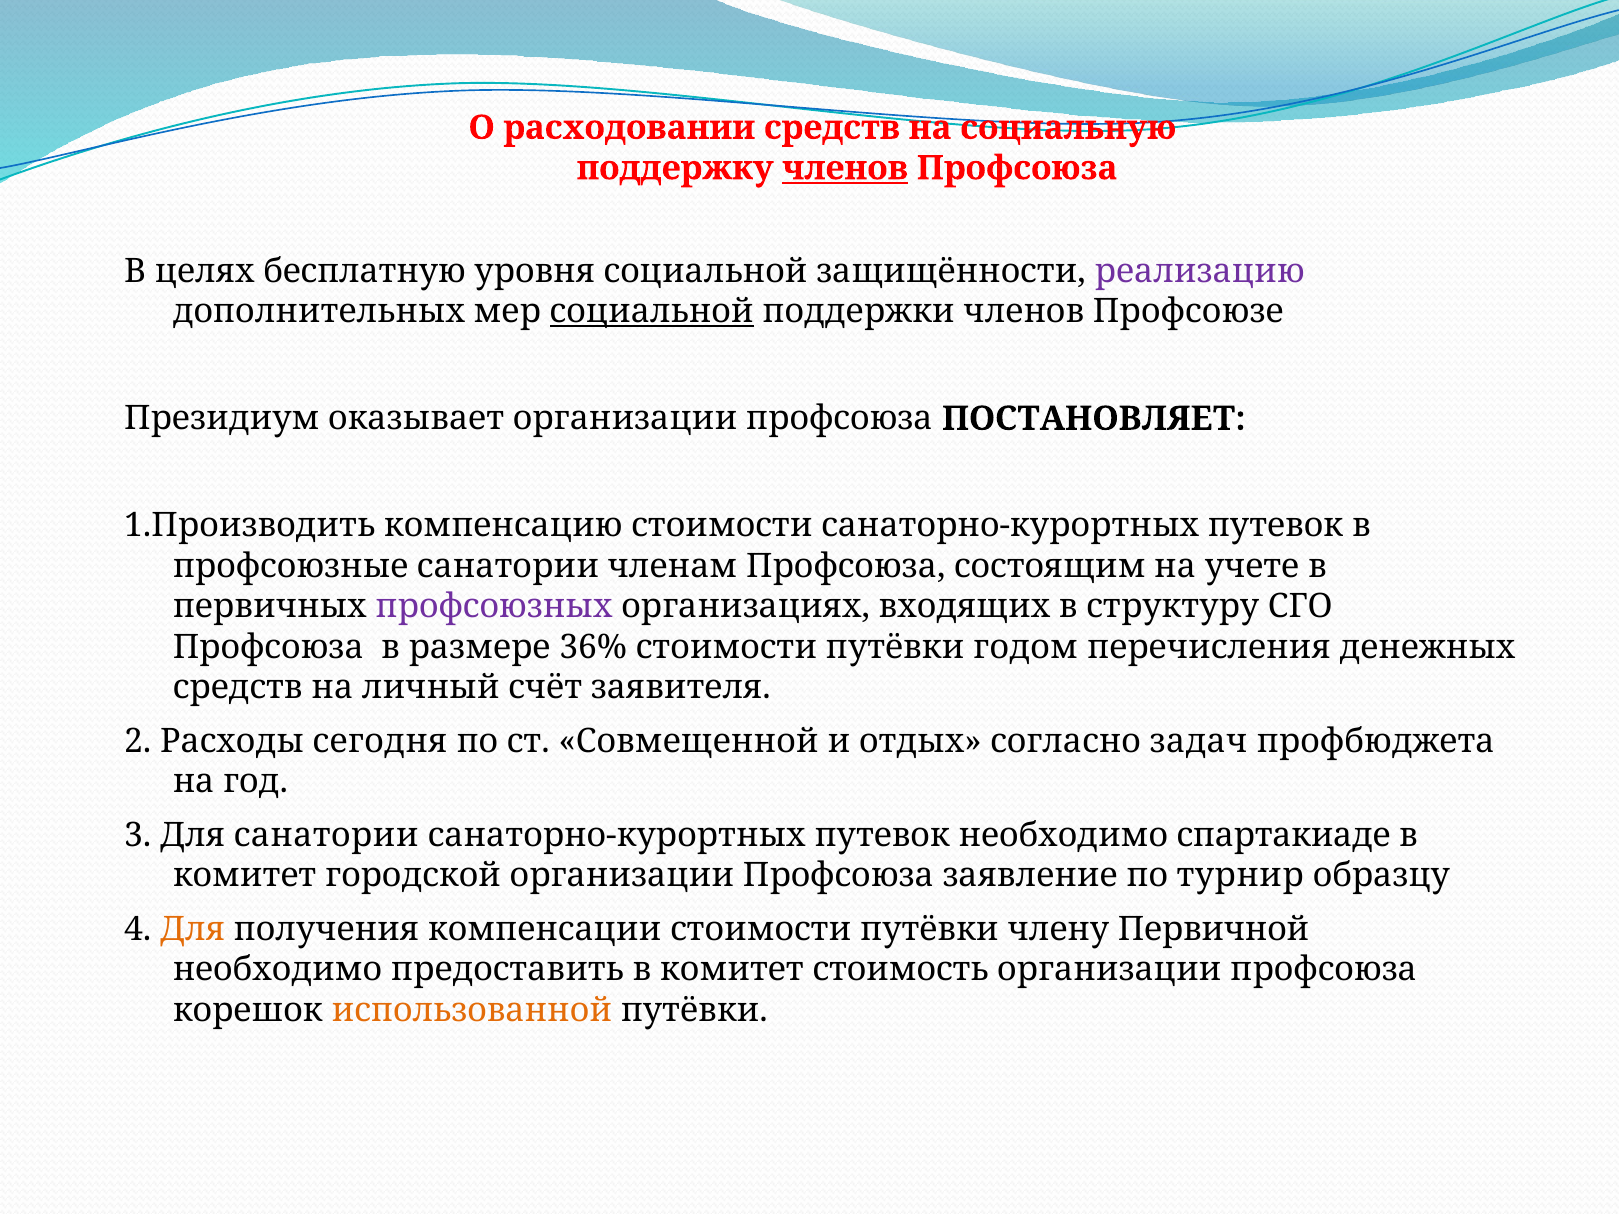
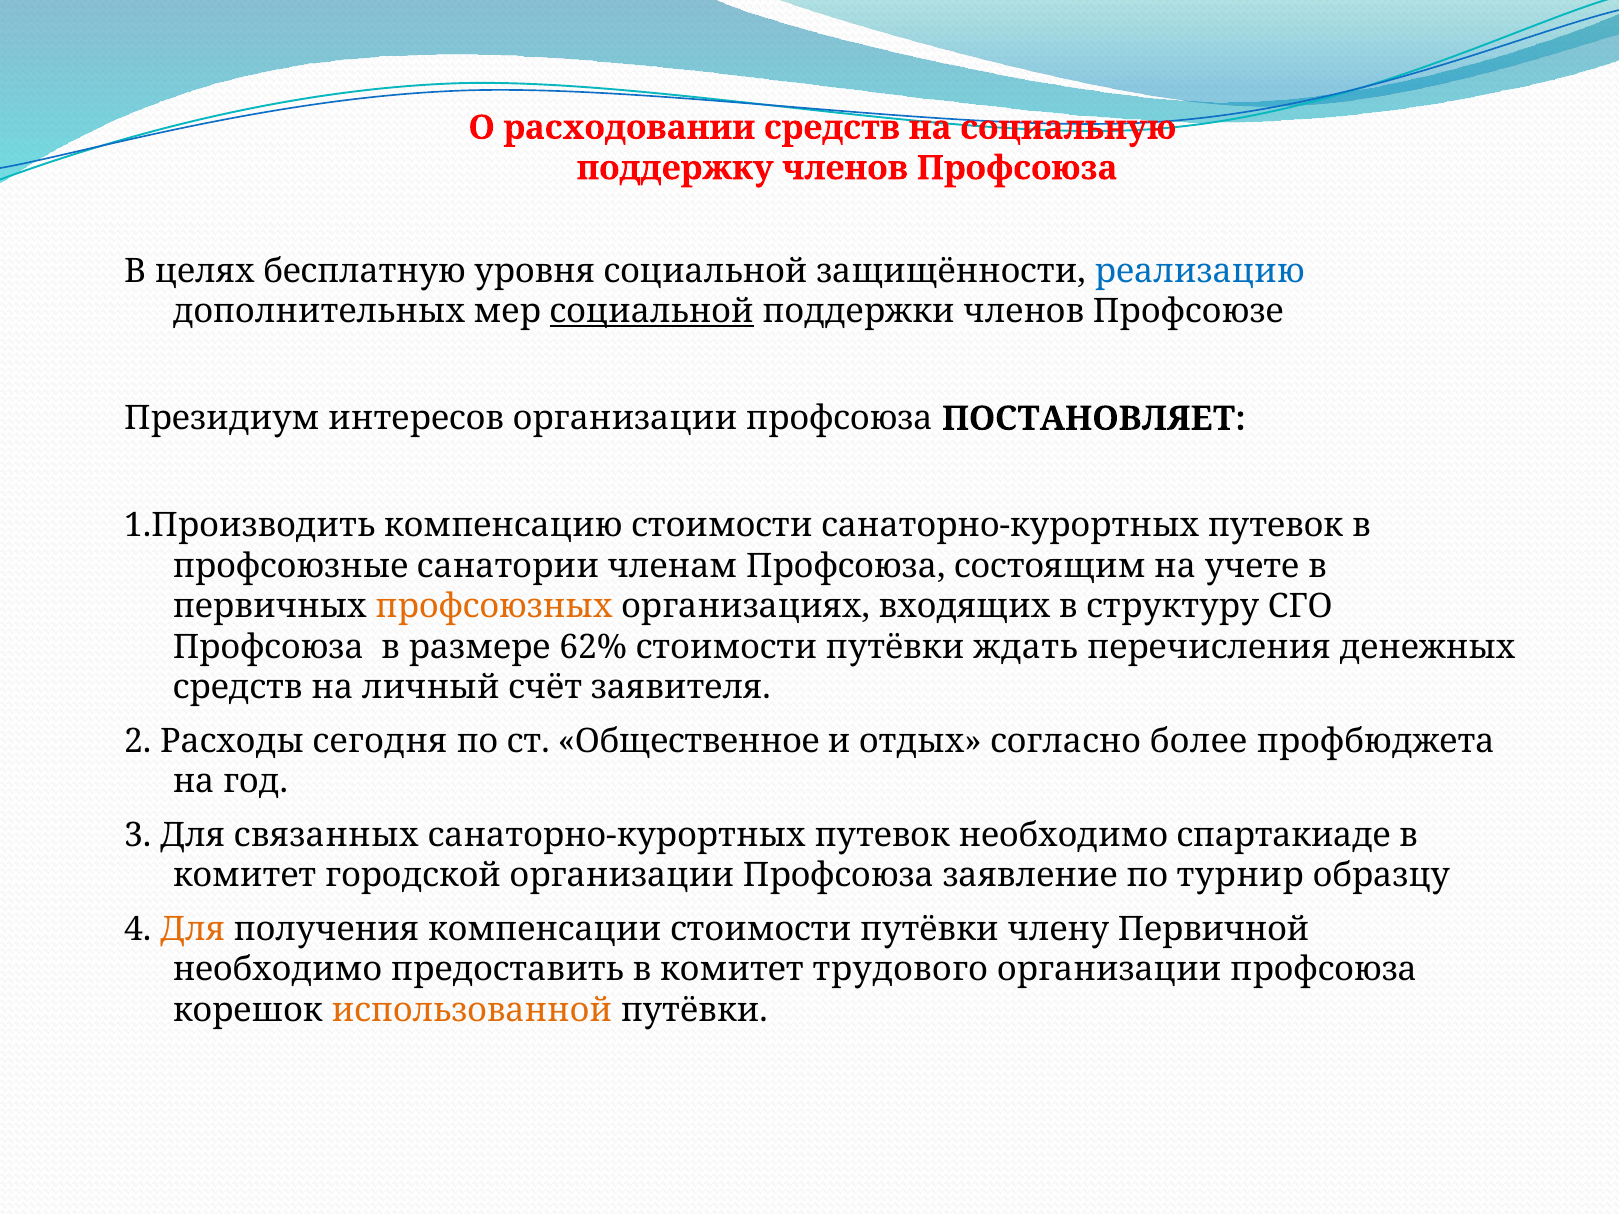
членов at (845, 168) underline: present -> none
реализацию colour: purple -> blue
оказывает: оказывает -> интересов
профсоюзных colour: purple -> orange
36%: 36% -> 62%
годом: годом -> ждать
Совмещенной: Совмещенной -> Общественное
задач: задач -> более
Для санатории: санатории -> связанных
стоимость: стоимость -> трудового
